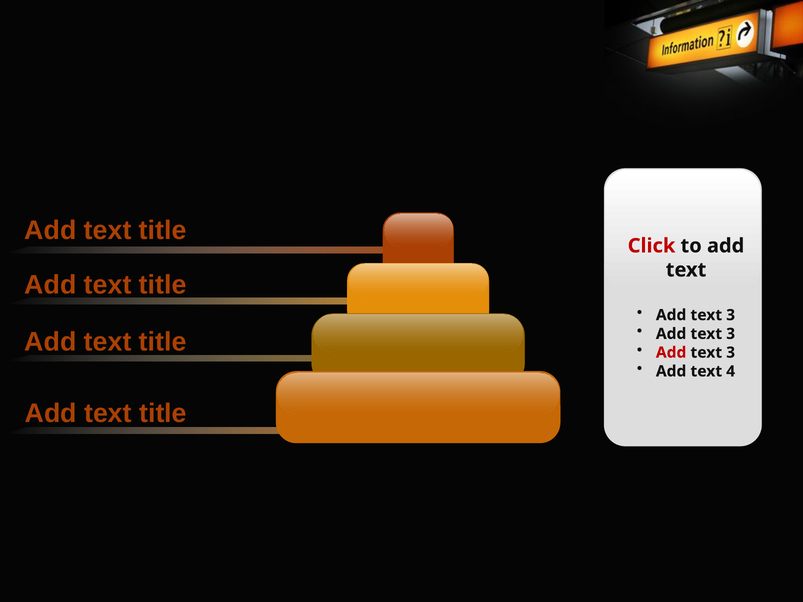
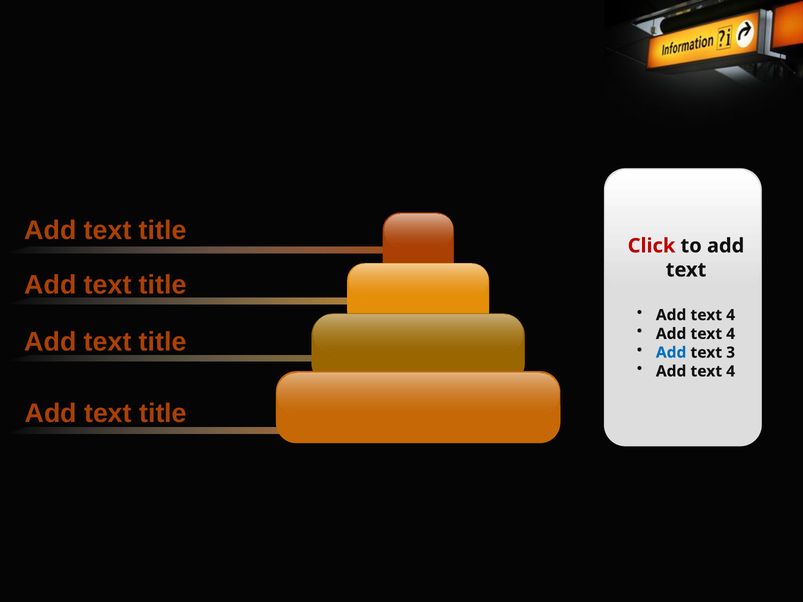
3 at (731, 315): 3 -> 4
3 at (731, 334): 3 -> 4
Add at (671, 353) colour: red -> blue
